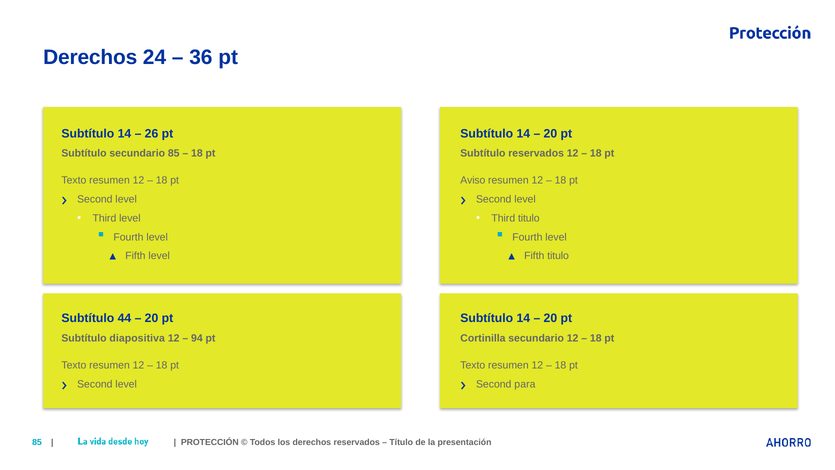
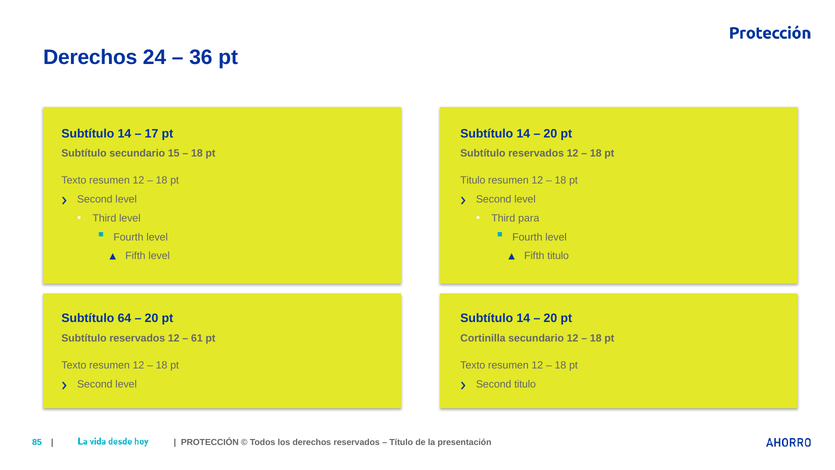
26: 26 -> 17
secundario 85: 85 -> 15
Aviso at (473, 180): Aviso -> Titulo
Third titulo: titulo -> para
44: 44 -> 64
diapositiva at (137, 338): diapositiva -> reservados
94: 94 -> 61
Second para: para -> titulo
